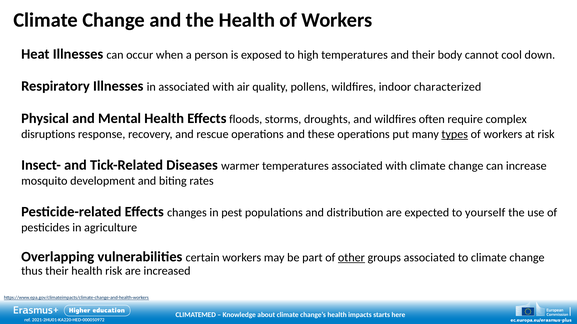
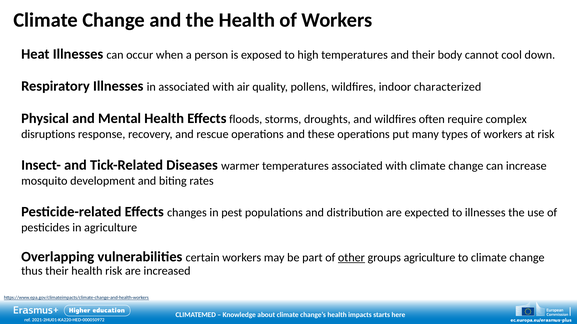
types underline: present -> none
to yourself: yourself -> illnesses
groups associated: associated -> agriculture
